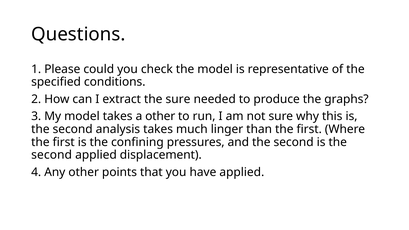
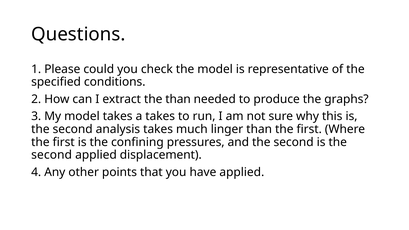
the sure: sure -> than
a other: other -> takes
